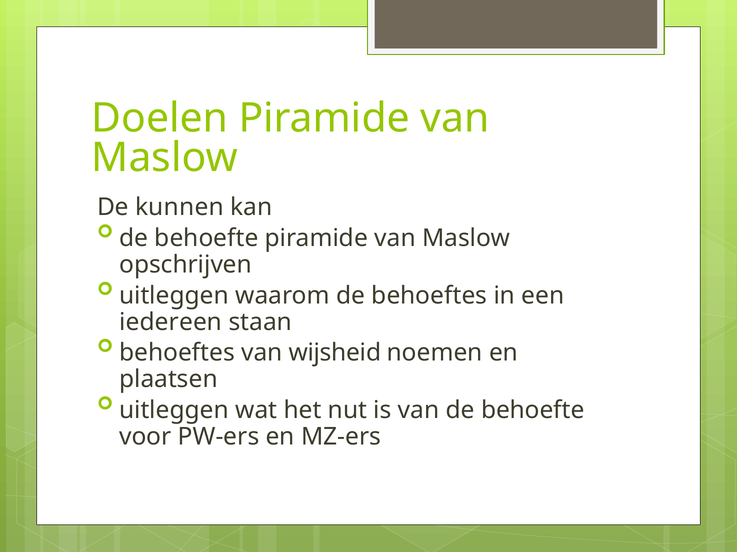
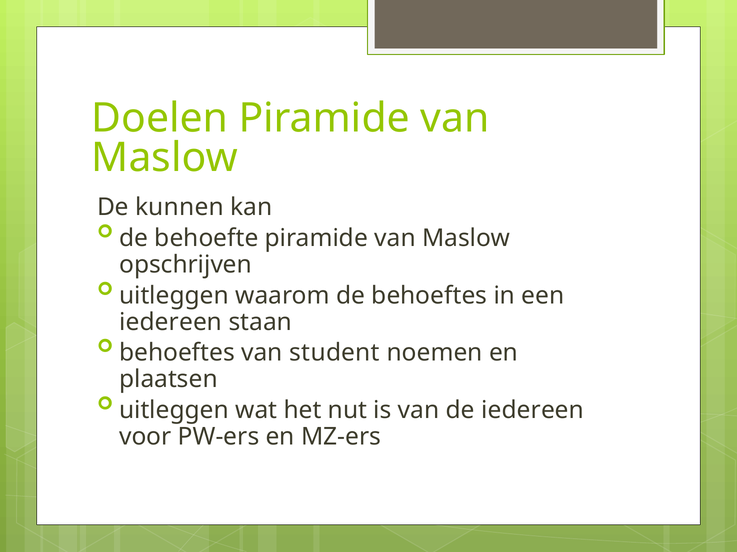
wijsheid: wijsheid -> student
van de behoefte: behoefte -> iedereen
